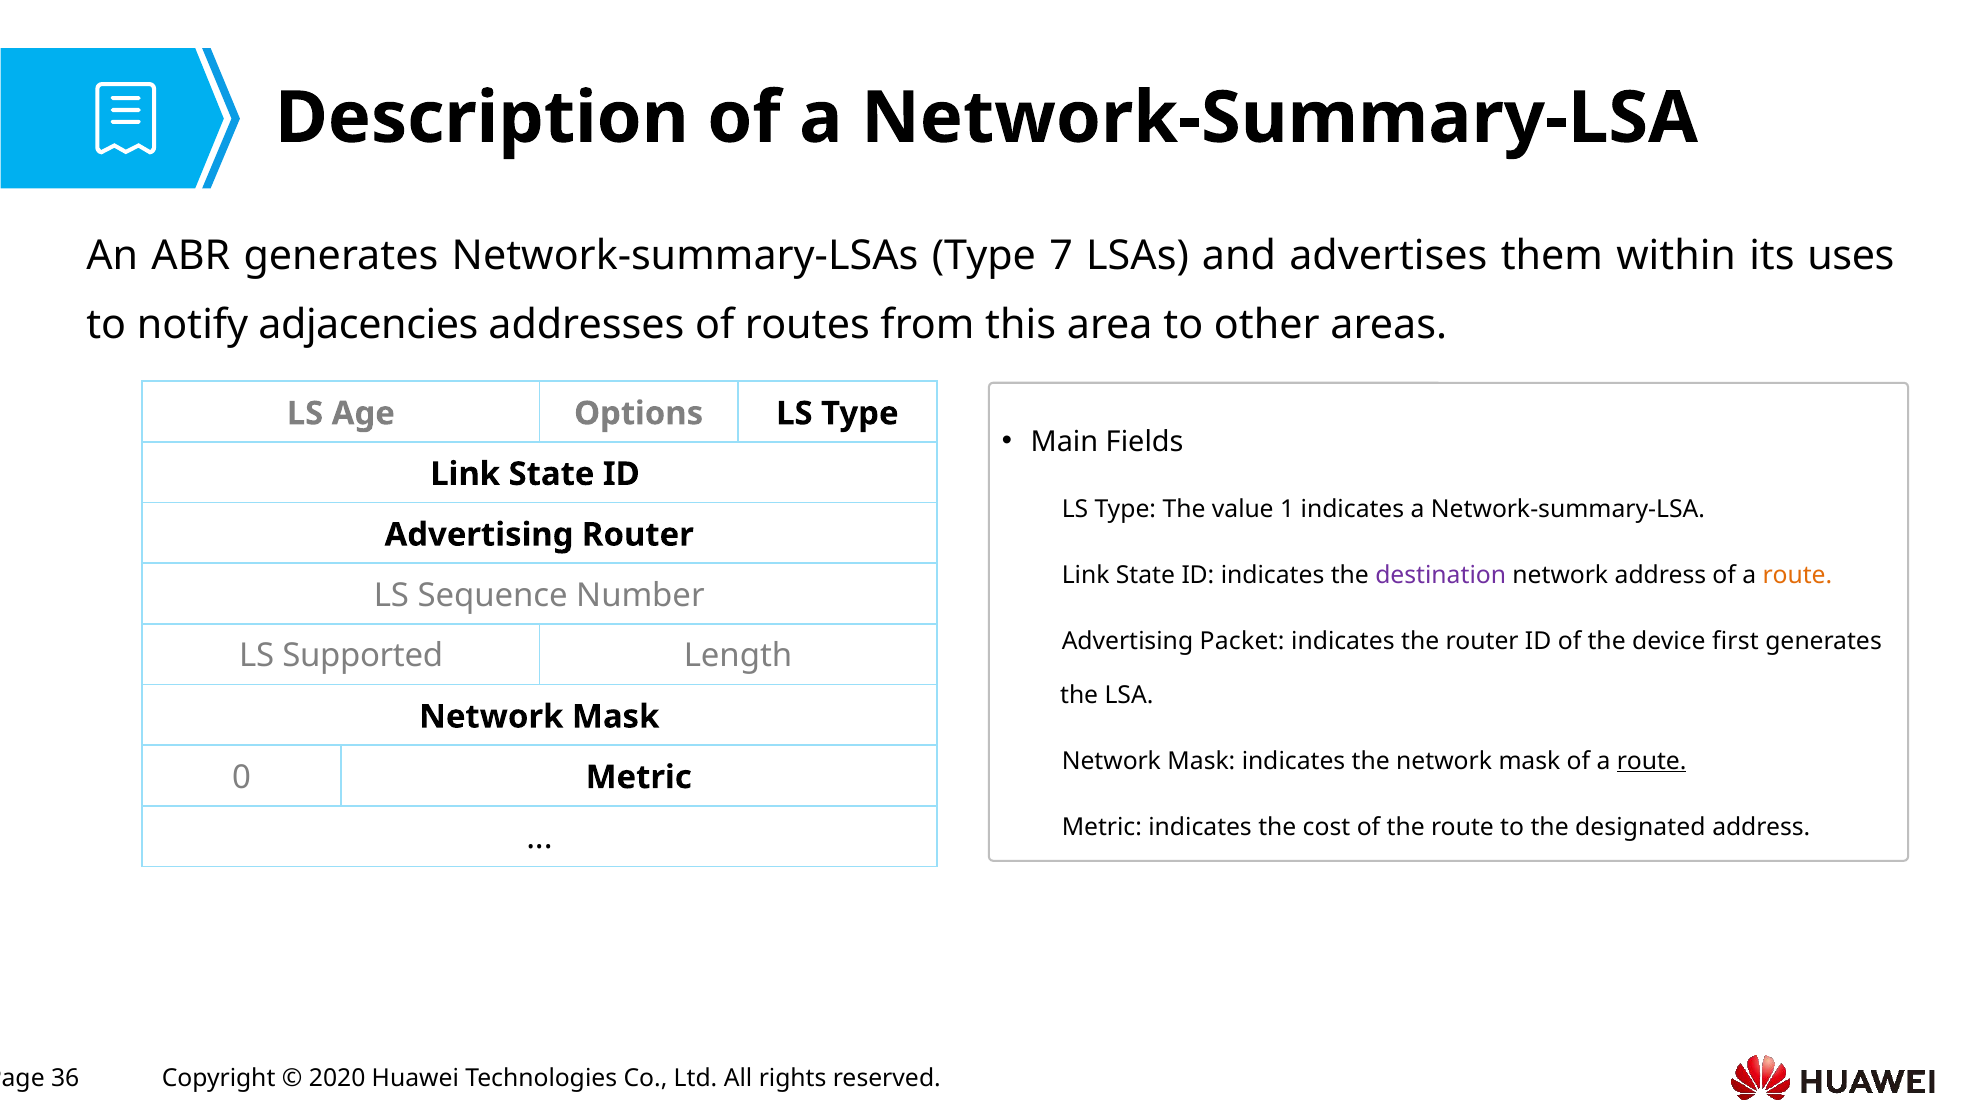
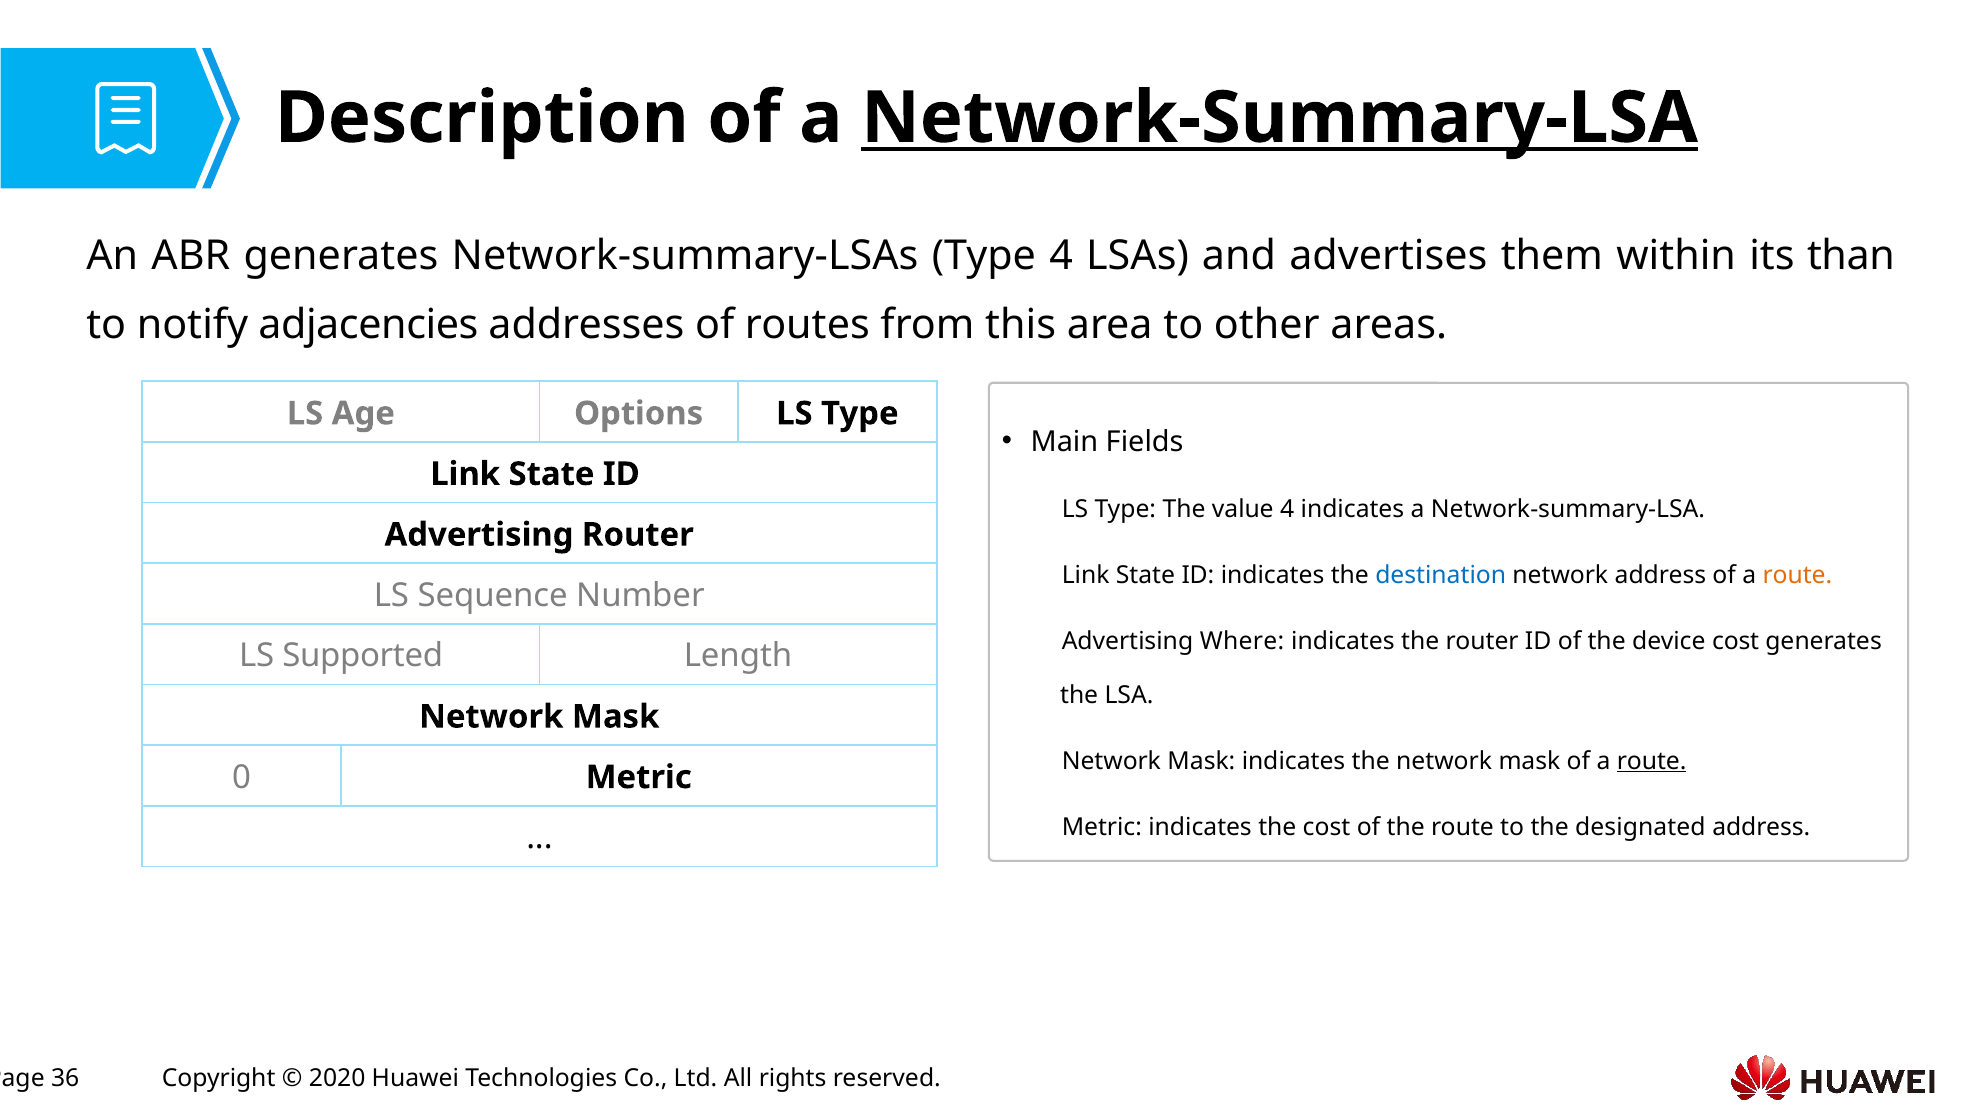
Network-Summary-LSA at (1280, 118) underline: none -> present
Type 7: 7 -> 4
uses: uses -> than
value 1: 1 -> 4
destination colour: purple -> blue
Packet: Packet -> Where
device first: first -> cost
